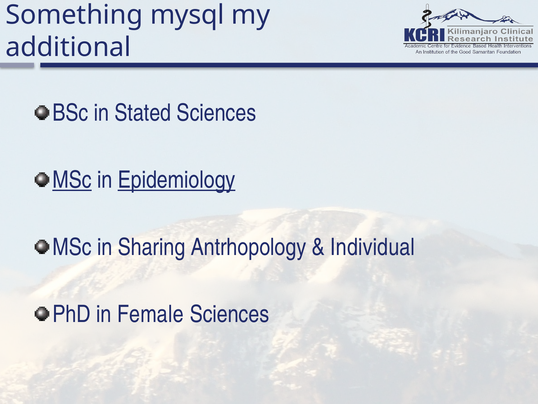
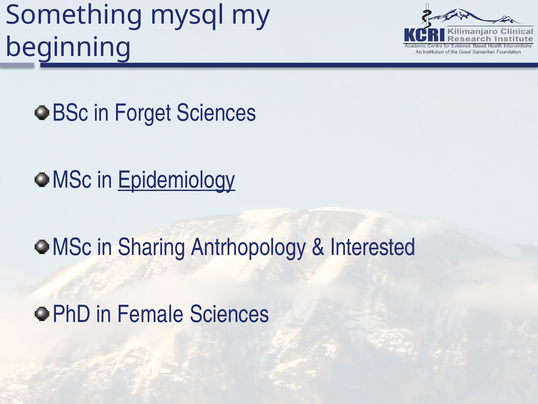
additional: additional -> beginning
Stated: Stated -> Forget
MSc at (72, 180) underline: present -> none
Individual: Individual -> Interested
